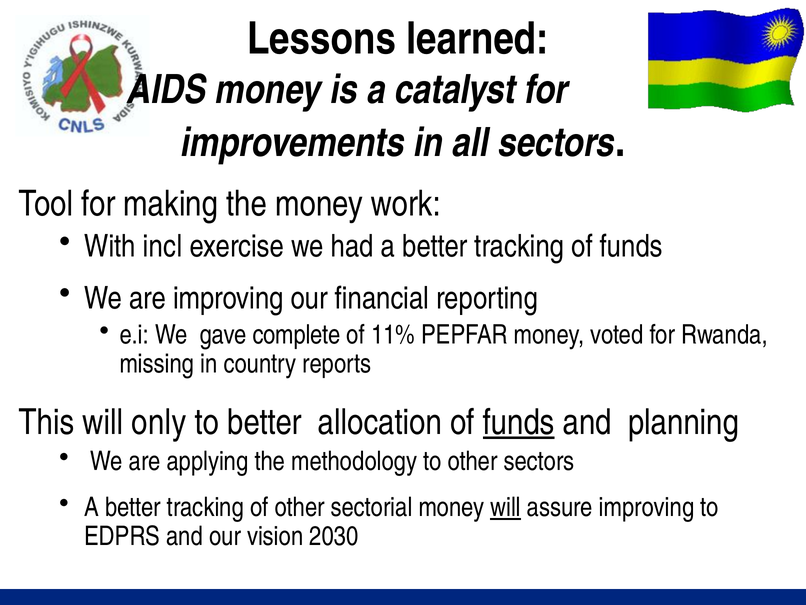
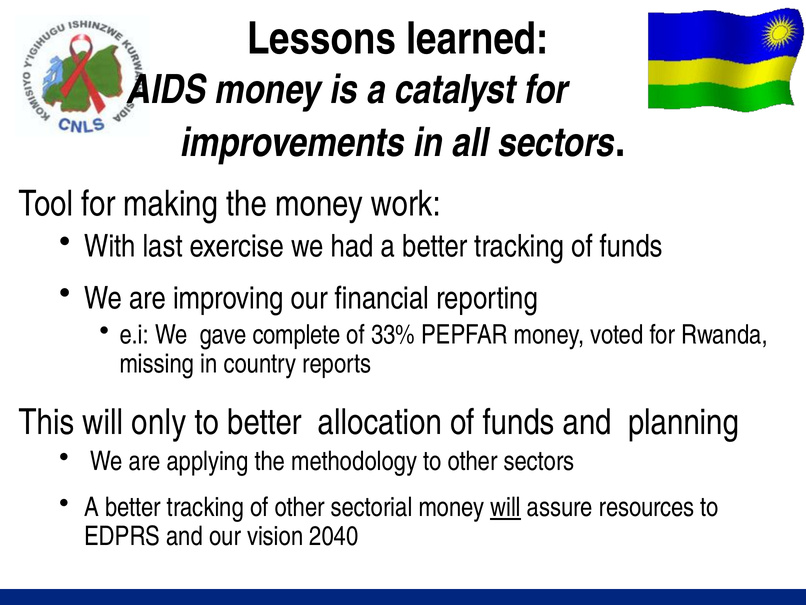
incl: incl -> last
11%: 11% -> 33%
funds at (519, 422) underline: present -> none
assure improving: improving -> resources
2030: 2030 -> 2040
